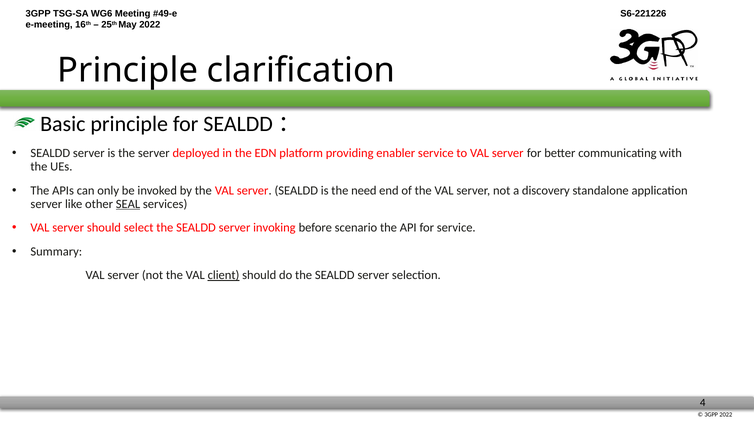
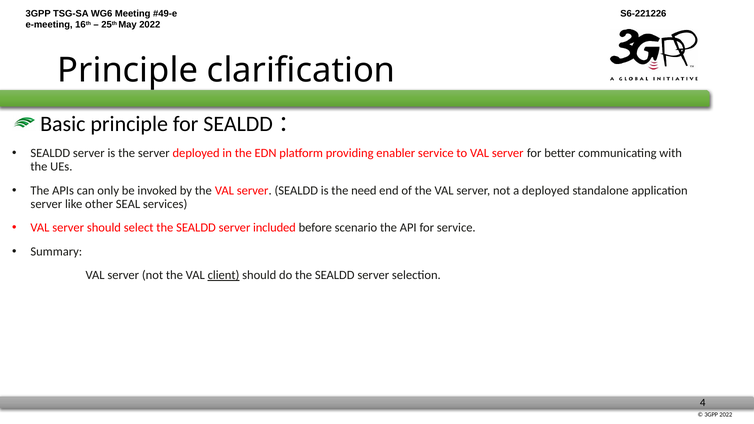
a discovery: discovery -> deployed
SEAL underline: present -> none
invoking: invoking -> included
